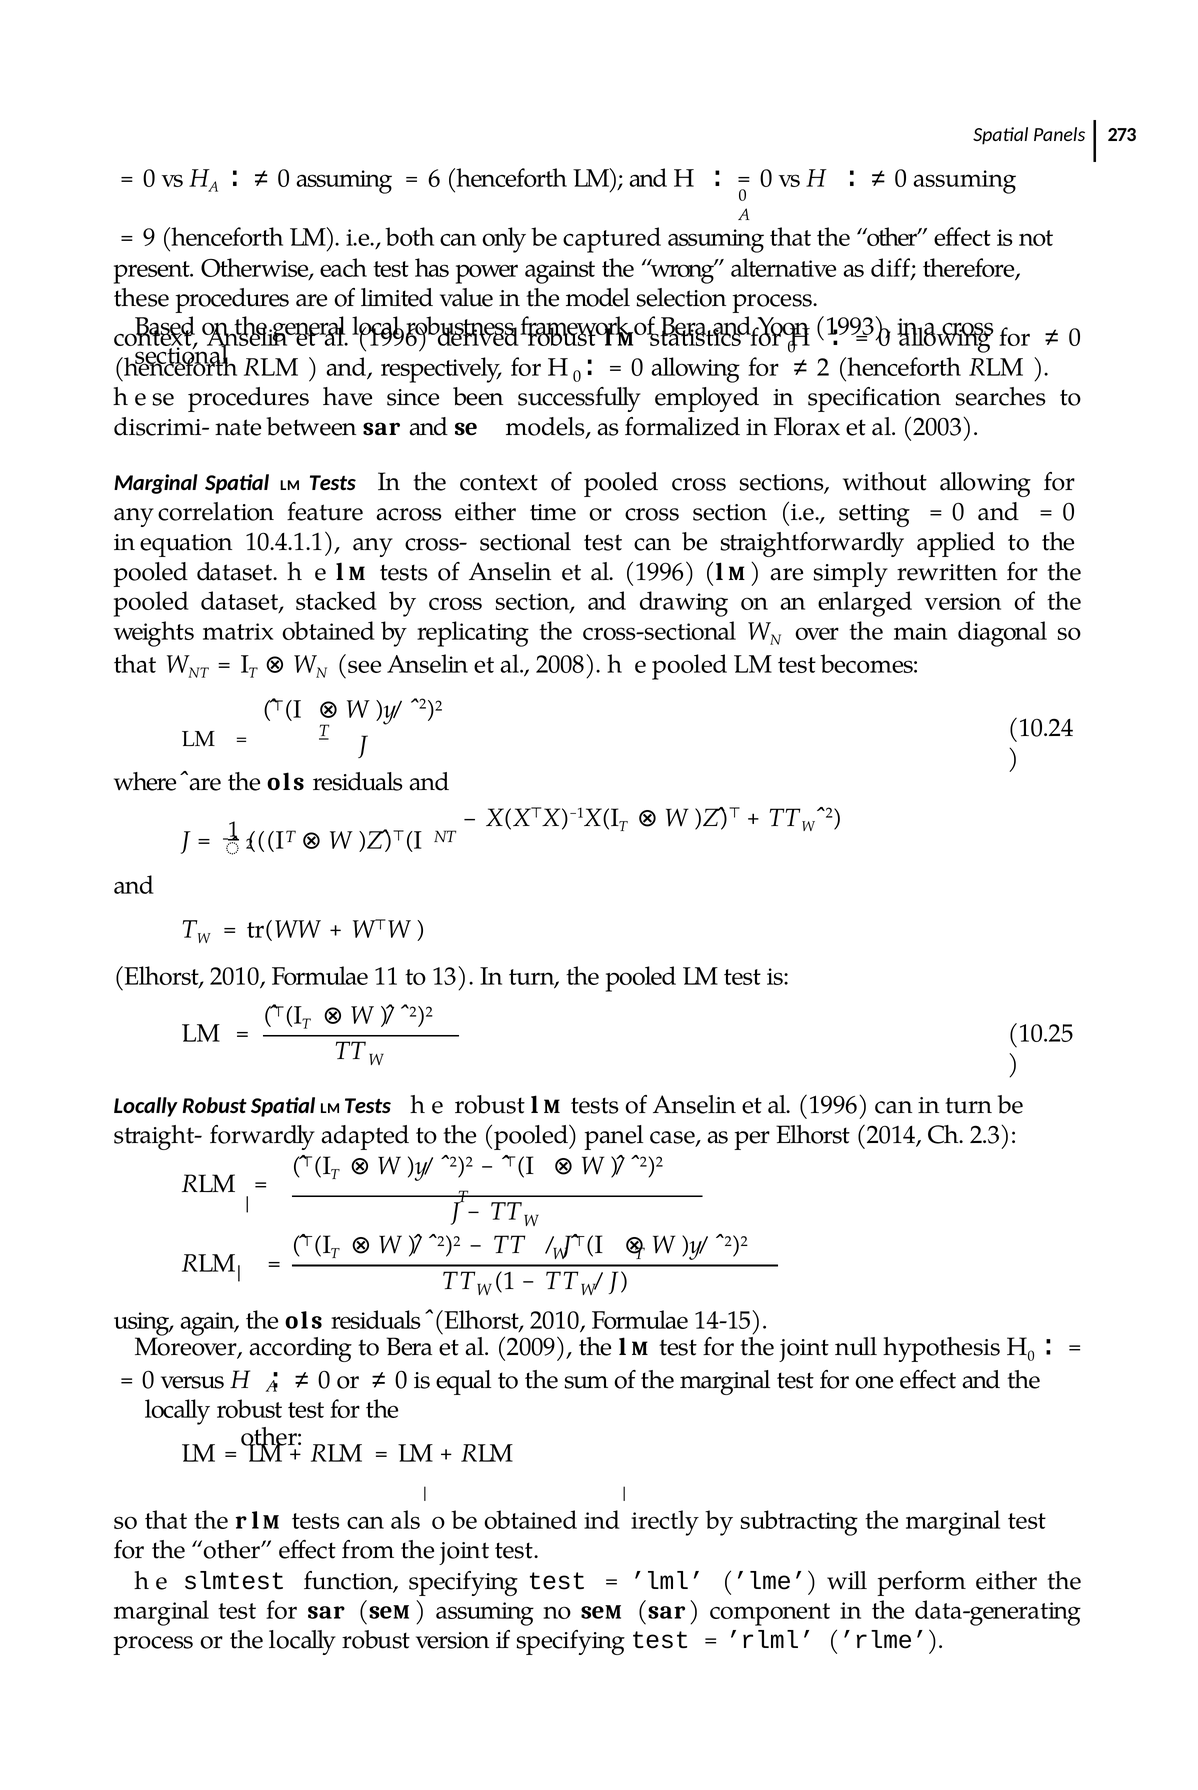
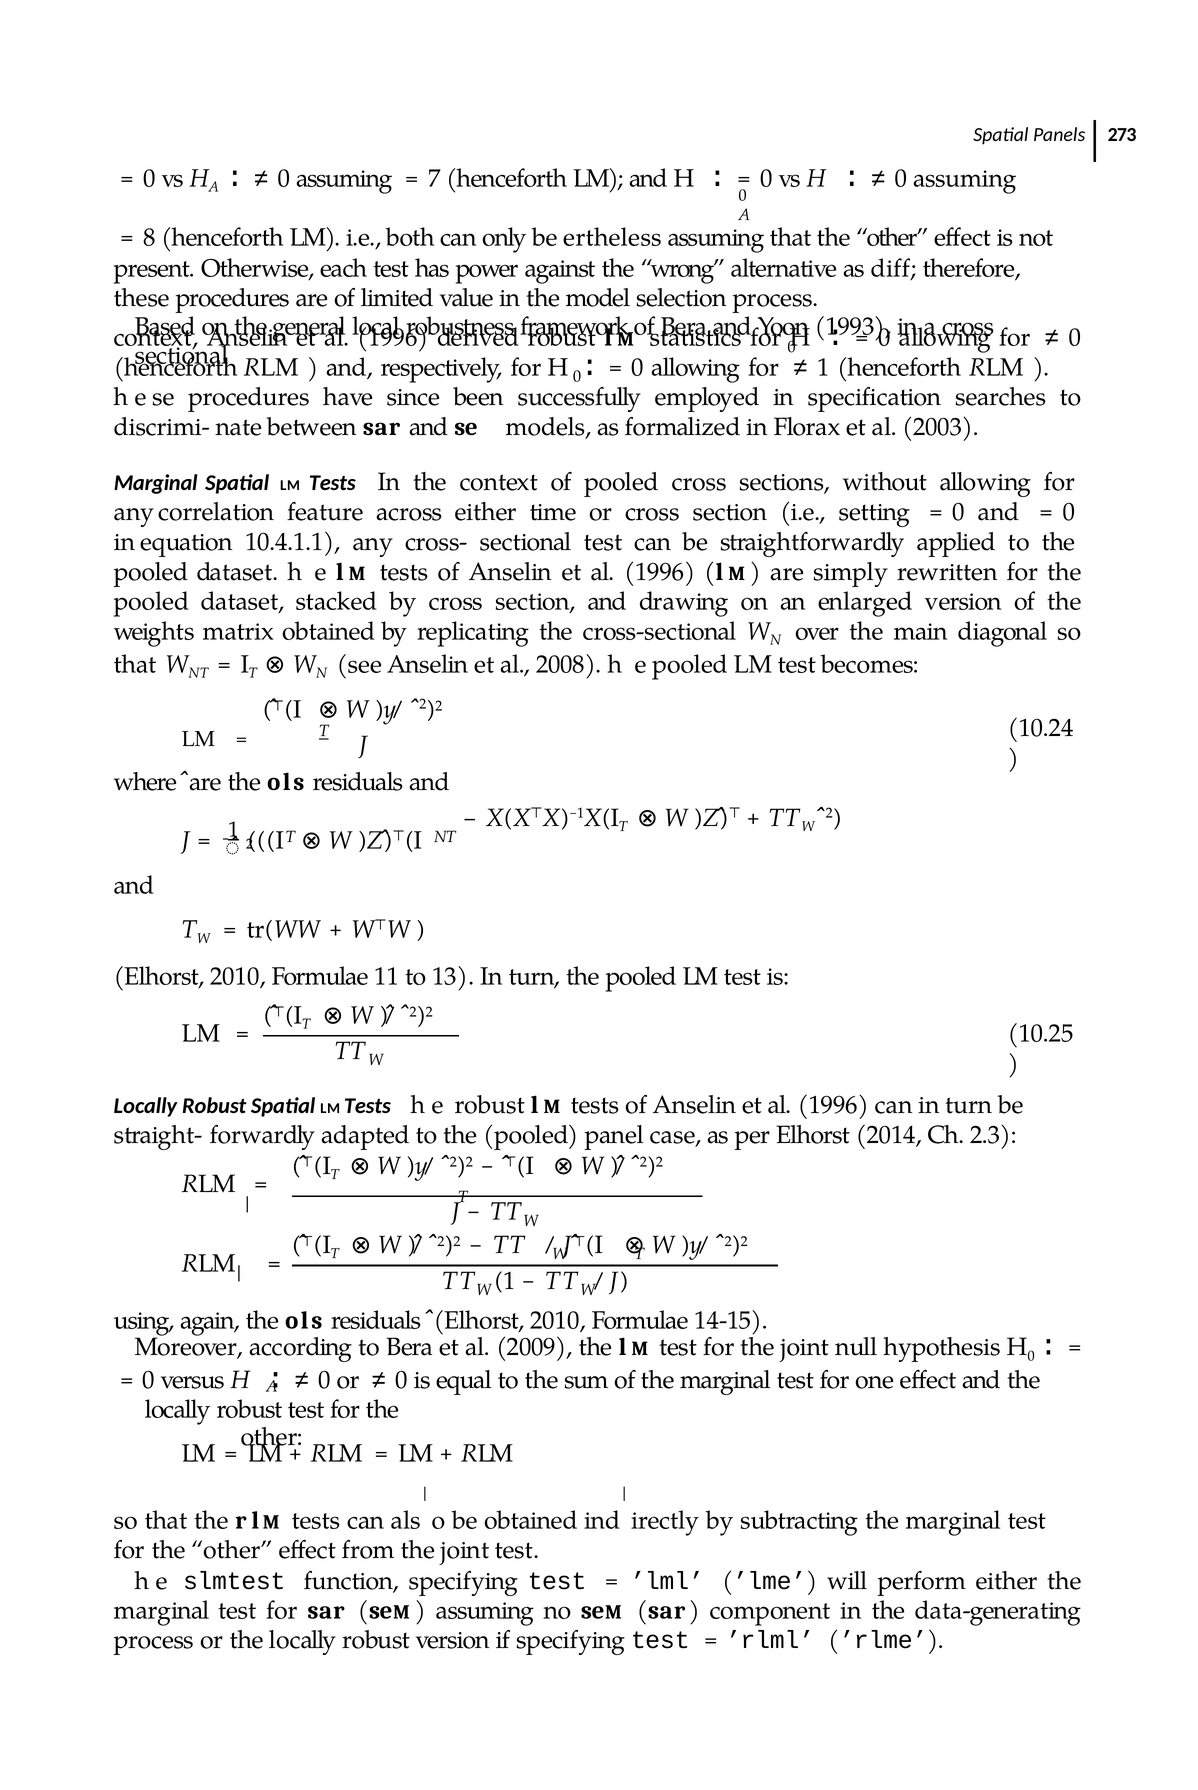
6: 6 -> 7
9: 9 -> 8
captured: captured -> ertheless
2 at (823, 367): 2 -> 1
